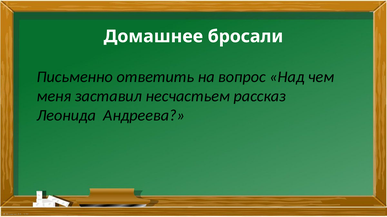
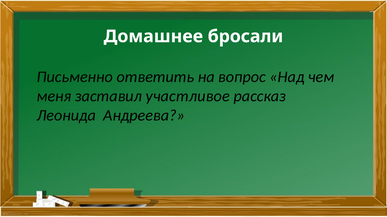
несчастьем: несчастьем -> участливое
